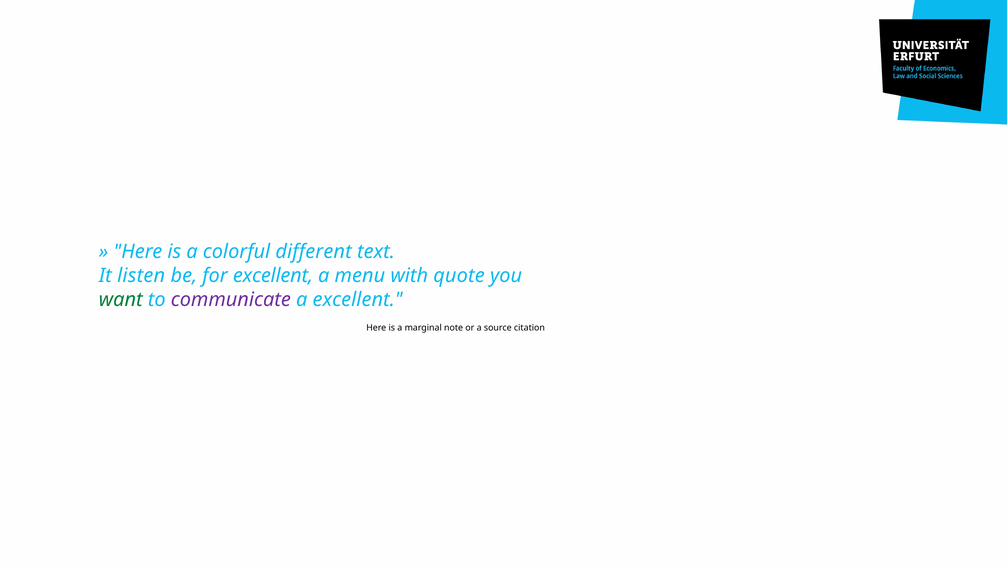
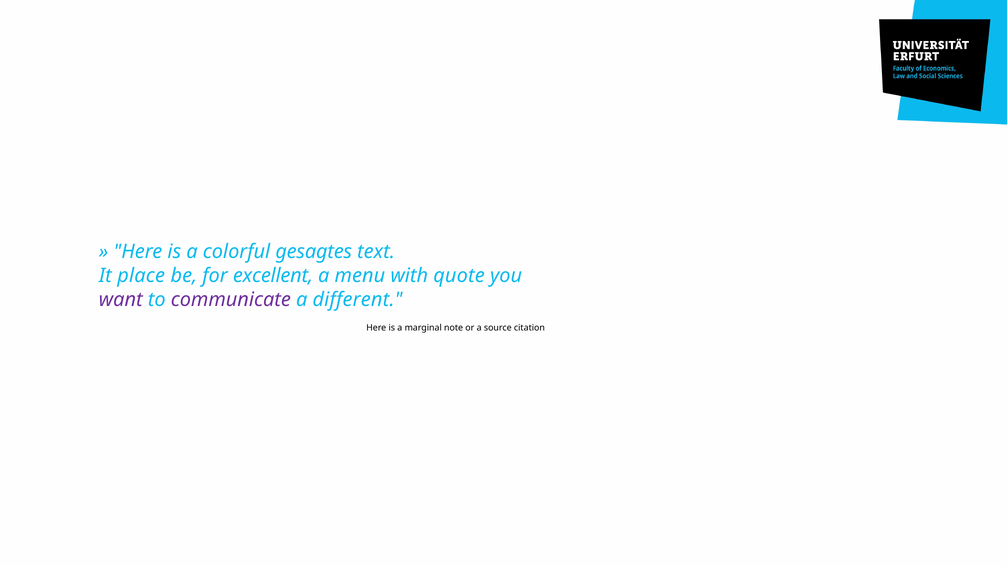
different: different -> gesagtes
listen: listen -> place
want colour: green -> purple
a excellent: excellent -> different
